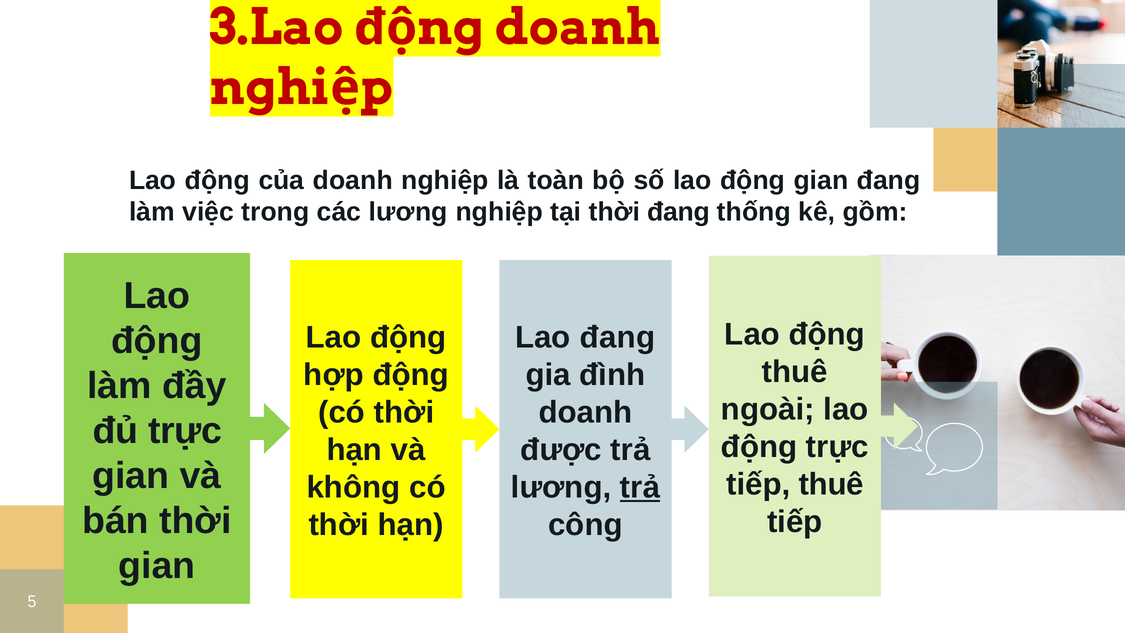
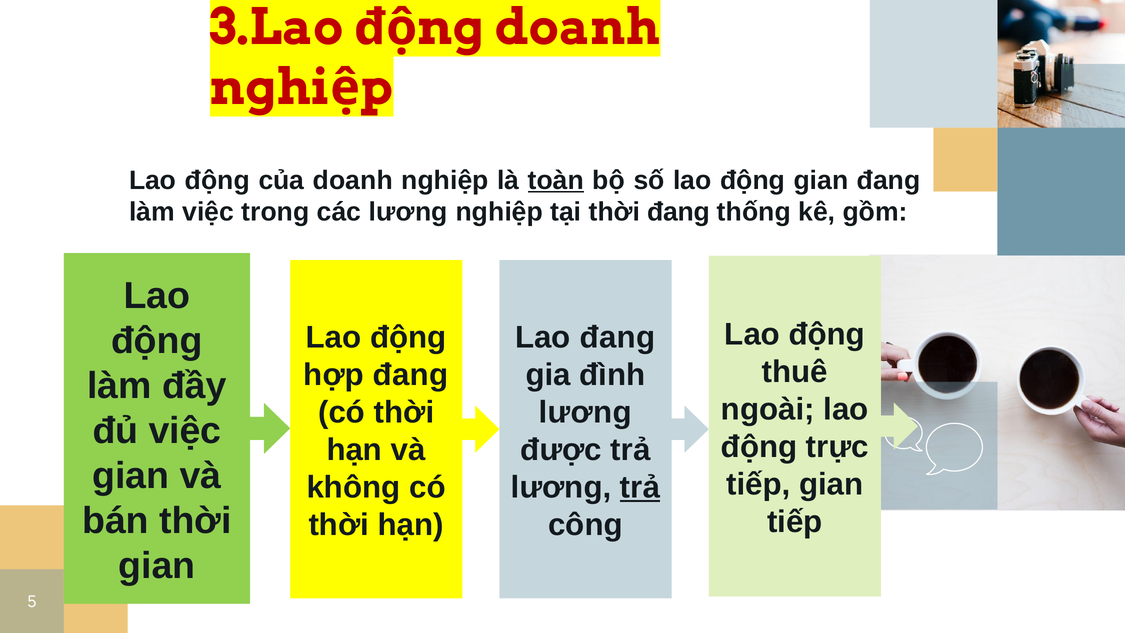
toàn underline: none -> present
hợp động: động -> đang
doanh at (585, 412): doanh -> lương
đủ trực: trực -> việc
tiếp thuê: thuê -> gian
